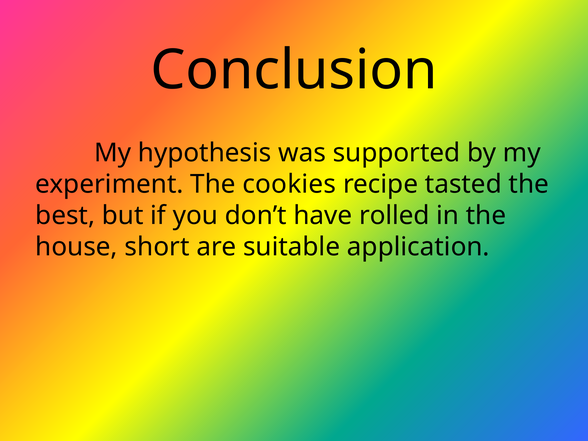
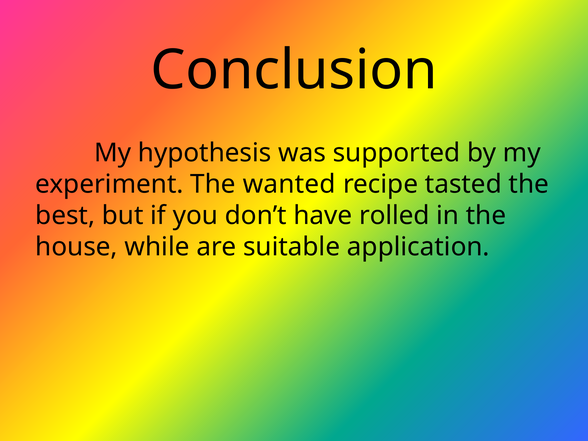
cookies: cookies -> wanted
short: short -> while
